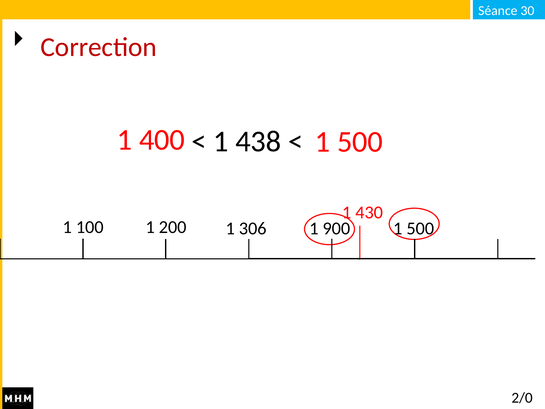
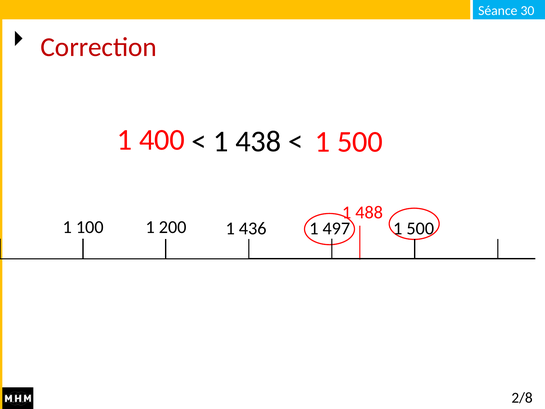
430: 430 -> 488
306: 306 -> 436
900: 900 -> 497
2/0: 2/0 -> 2/8
